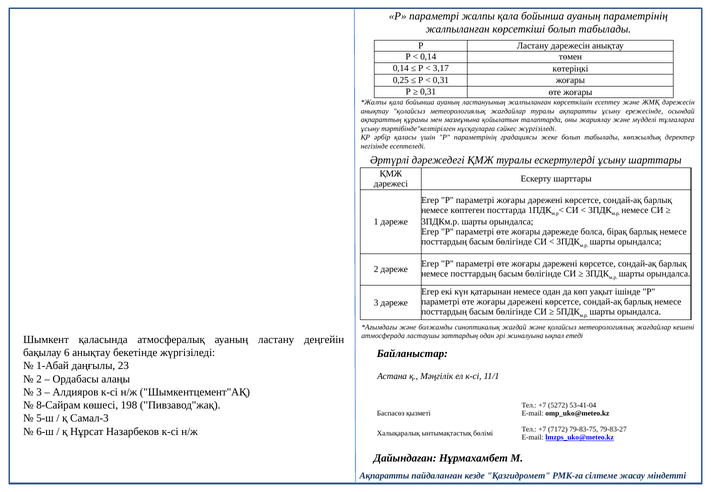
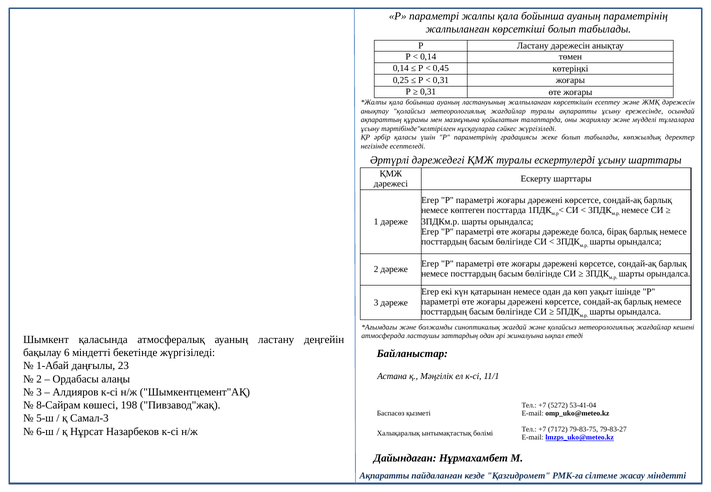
3,17: 3,17 -> 0,45
6 анықтау: анықтау -> міндетті
